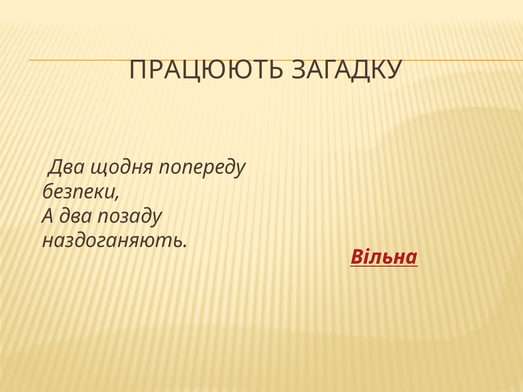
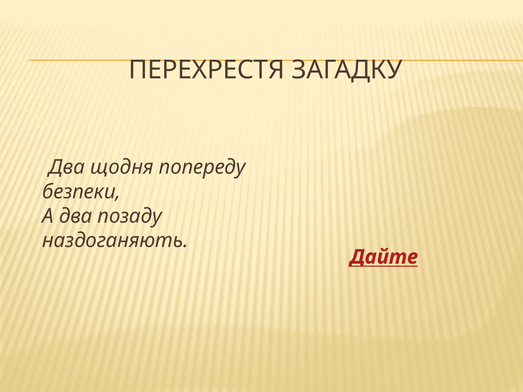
ПРАЦЮЮТЬ: ПРАЦЮЮТЬ -> ПЕРЕХРЕСТЯ
Вільна: Вільна -> Дайте
